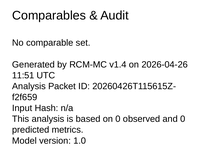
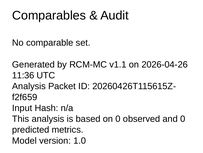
v1.4: v1.4 -> v1.1
11:51: 11:51 -> 11:36
